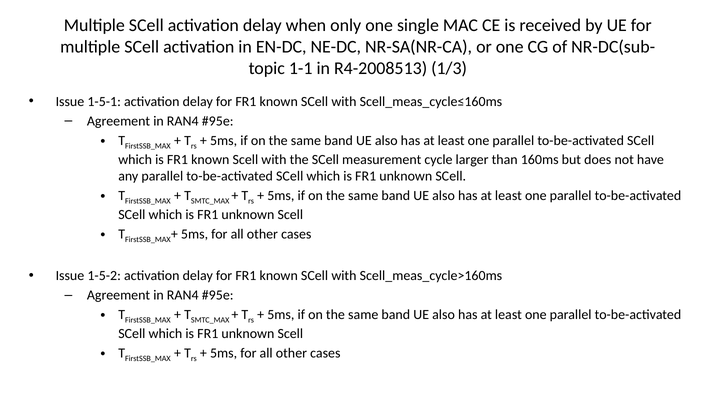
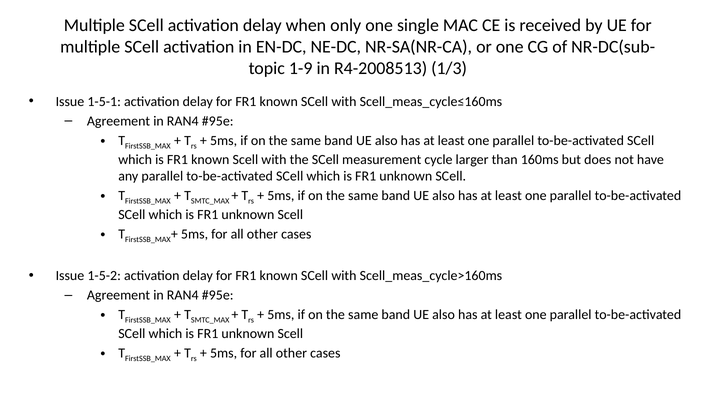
1-1: 1-1 -> 1-9
